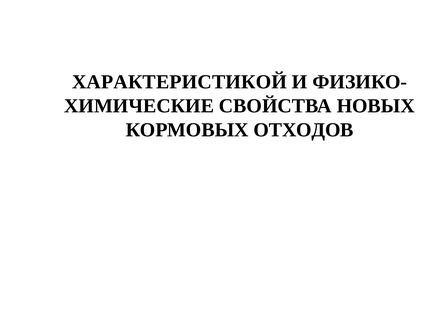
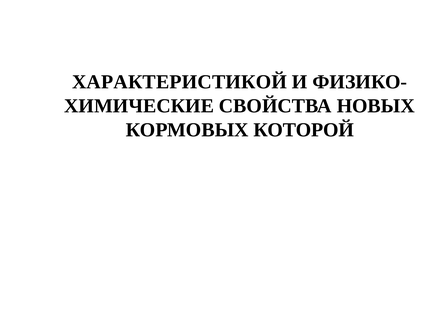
ОТХОДОВ: ОТХОДОВ -> КОТОРОЙ
